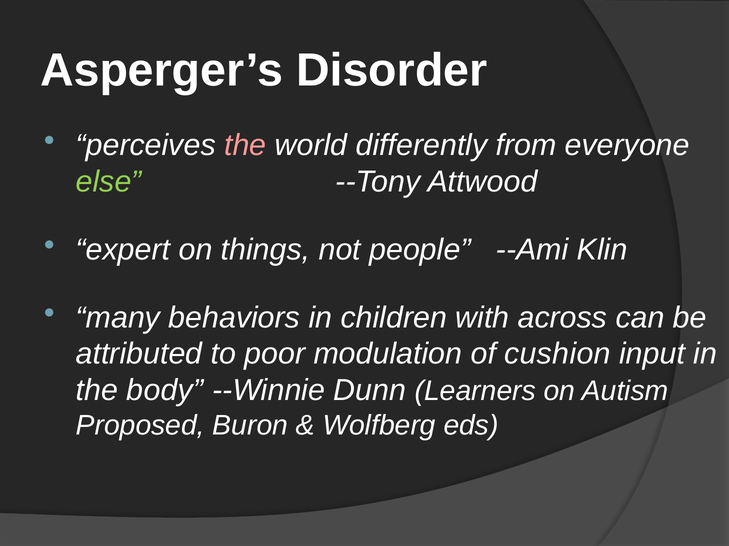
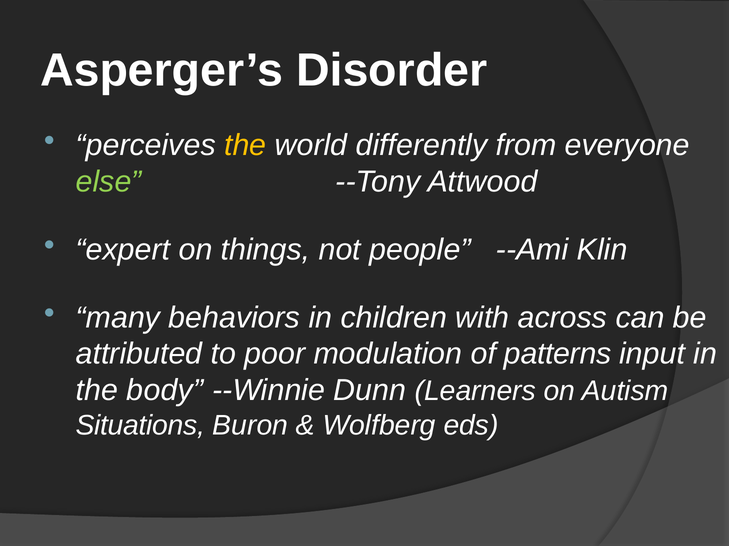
the at (245, 145) colour: pink -> yellow
cushion: cushion -> patterns
Proposed: Proposed -> Situations
